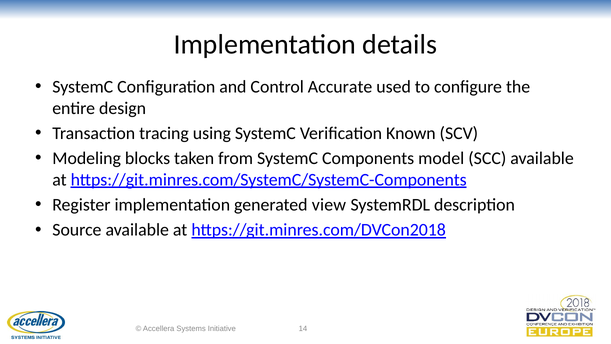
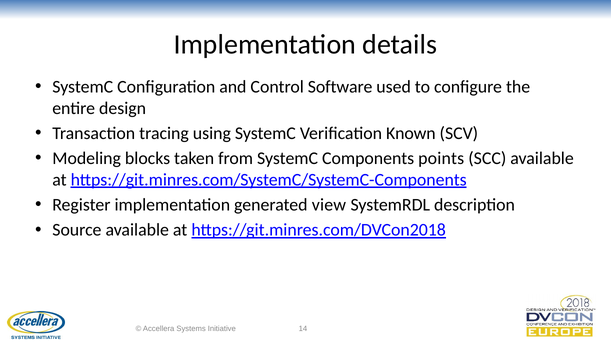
Accurate: Accurate -> Software
model: model -> points
